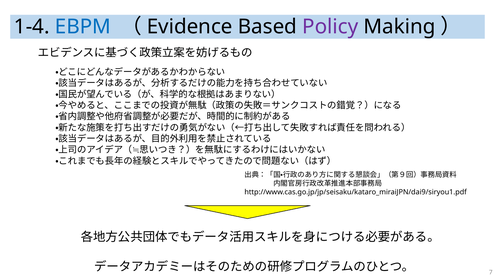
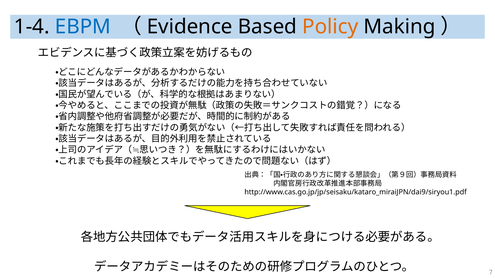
Policy colour: purple -> orange
